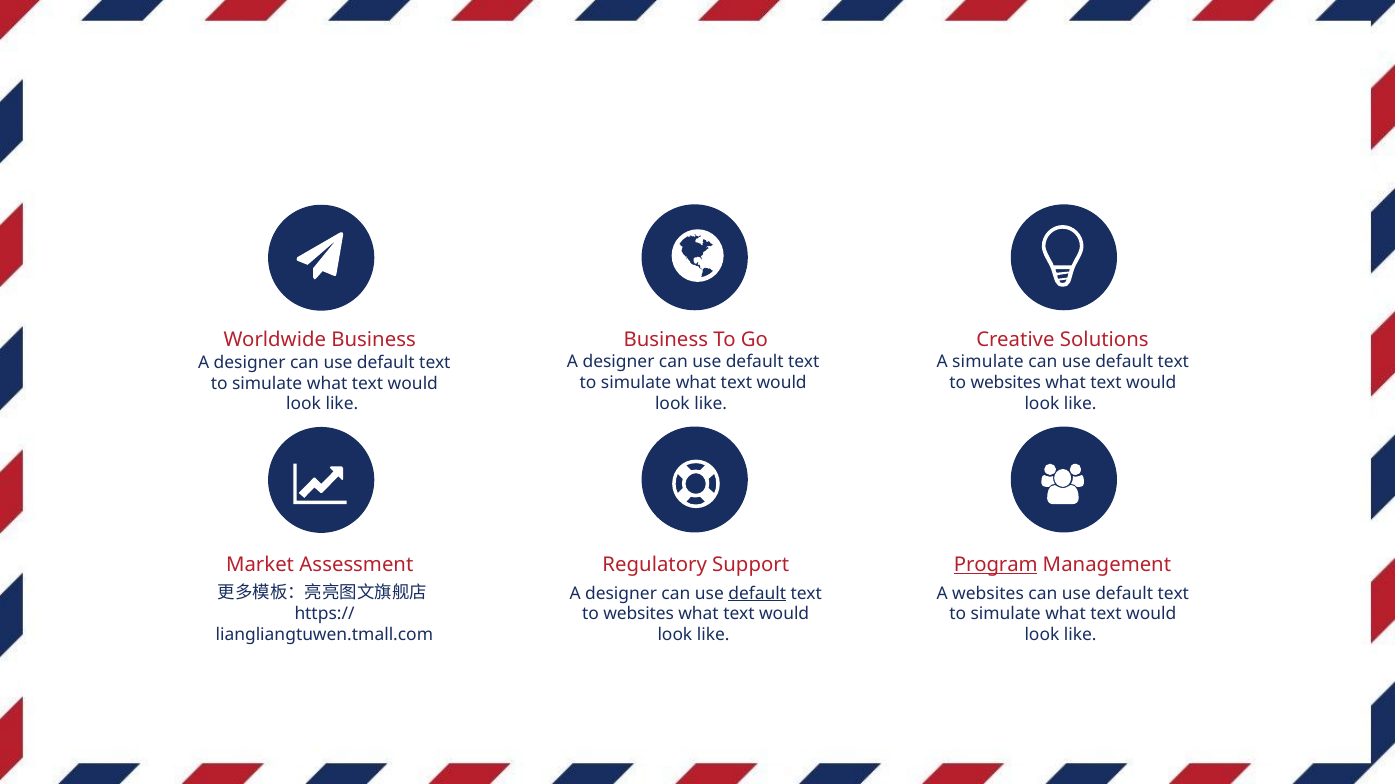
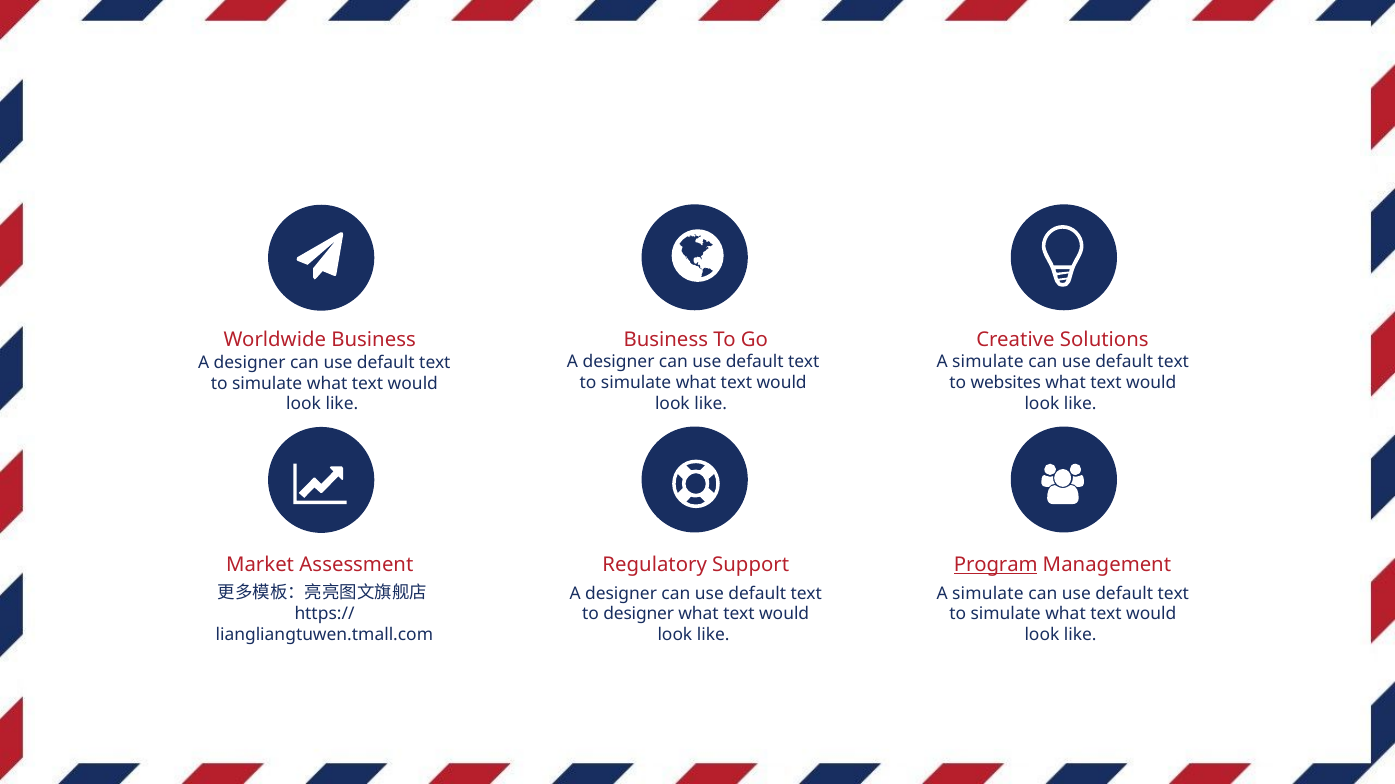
default at (757, 594) underline: present -> none
websites at (988, 594): websites -> simulate
websites at (639, 615): websites -> designer
